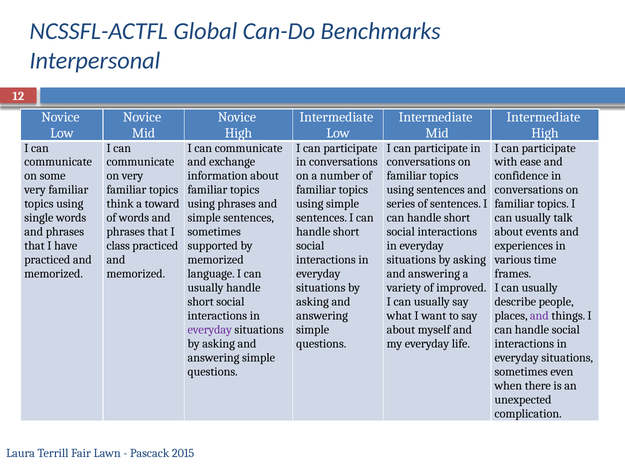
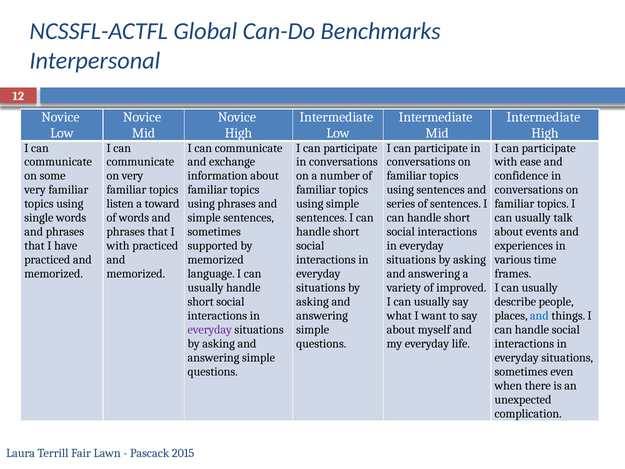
think: think -> listen
class at (118, 246): class -> with
and at (539, 316) colour: purple -> blue
